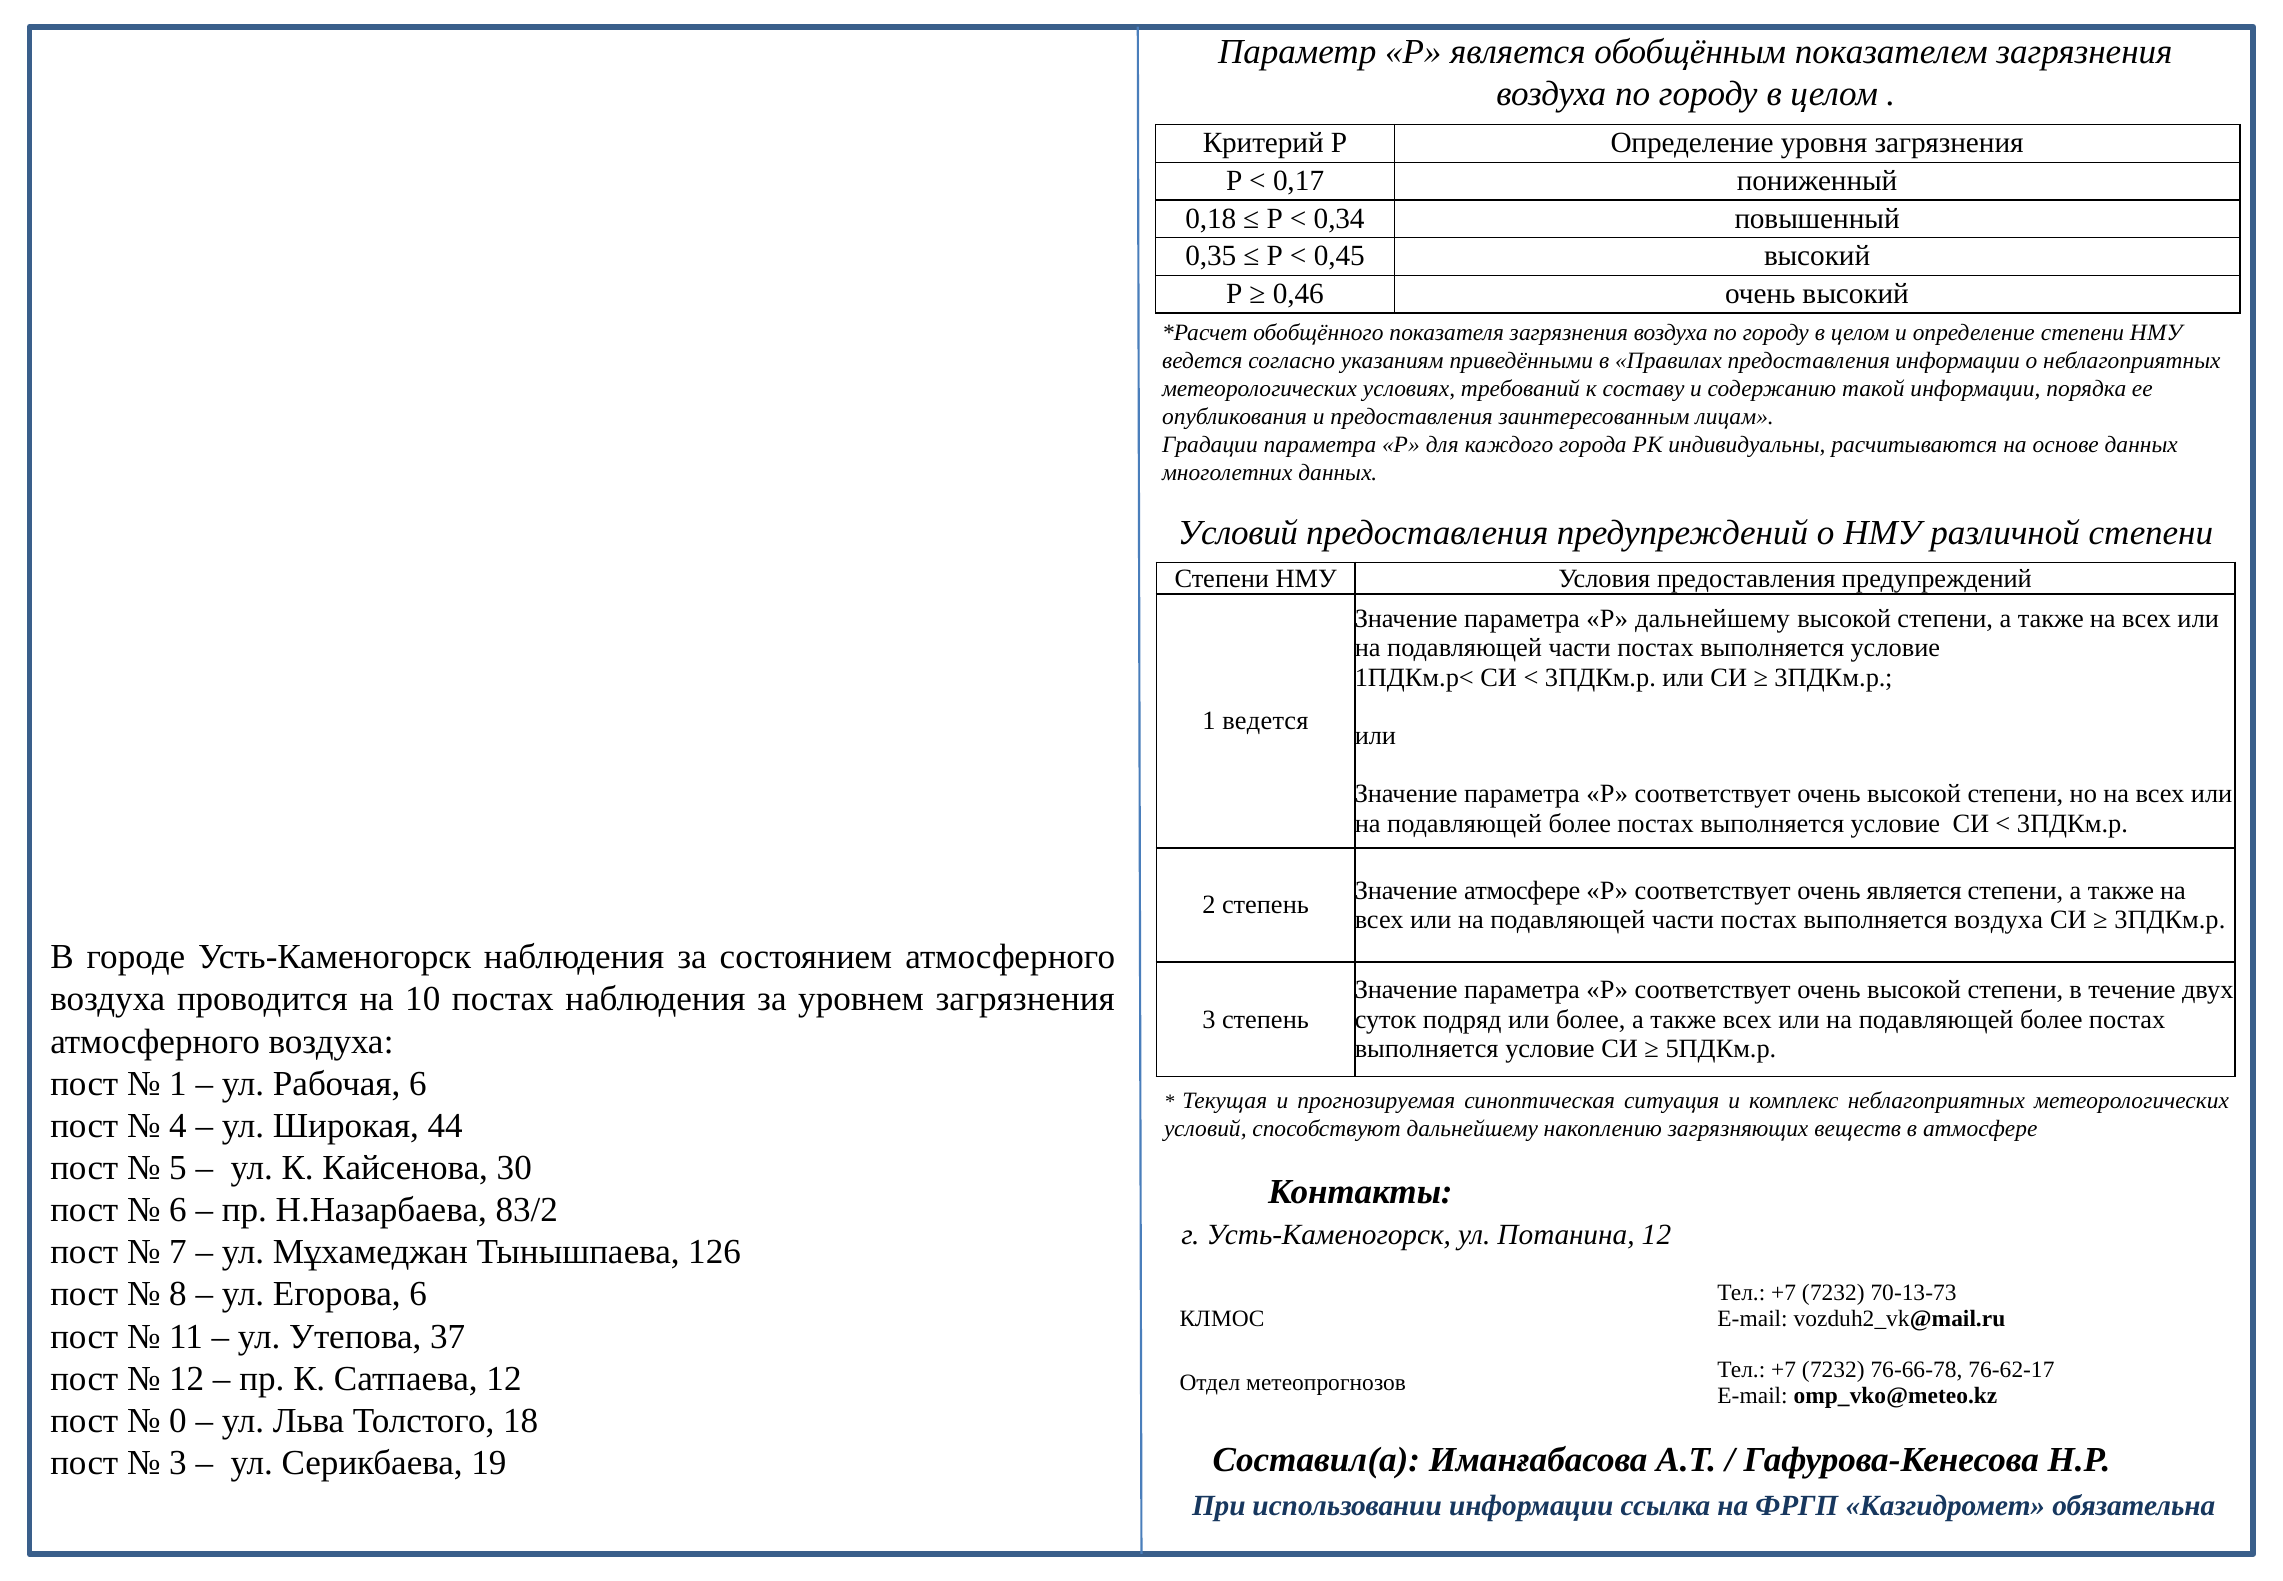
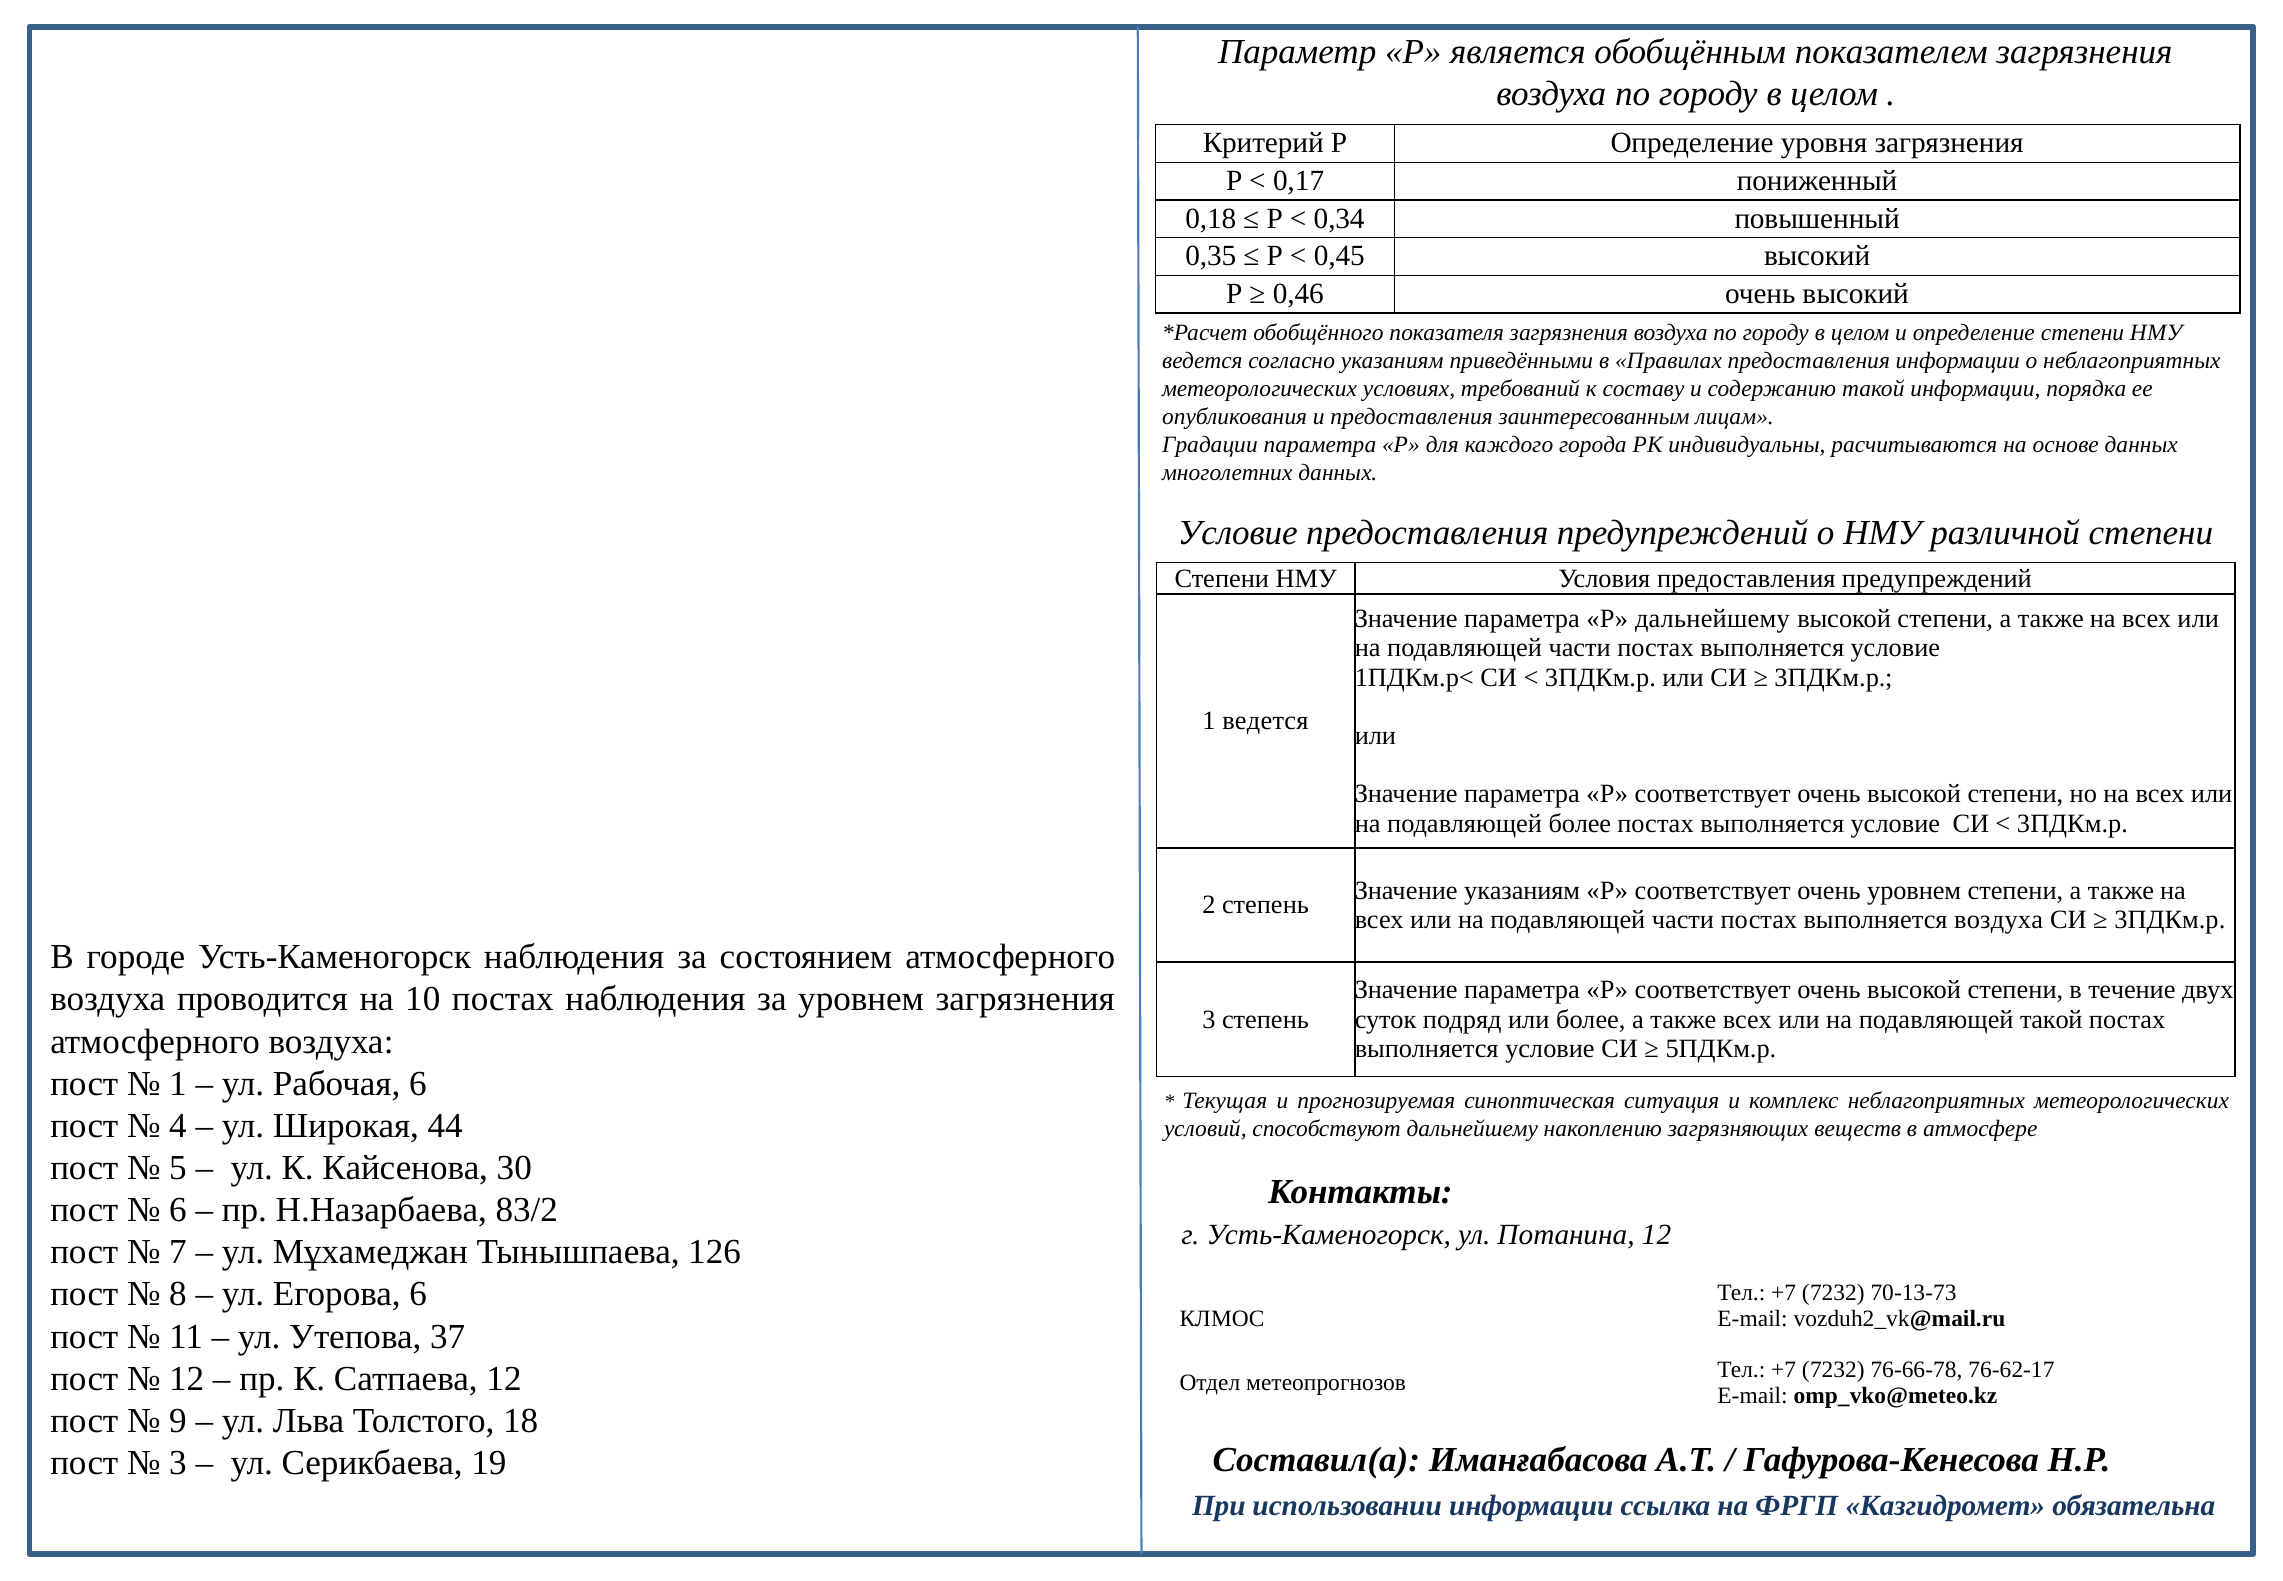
Условий at (1238, 533): Условий -> Условие
Значение атмосфере: атмосфере -> указаниям
очень является: является -> уровнем
более at (2051, 1019): более -> такой
0: 0 -> 9
